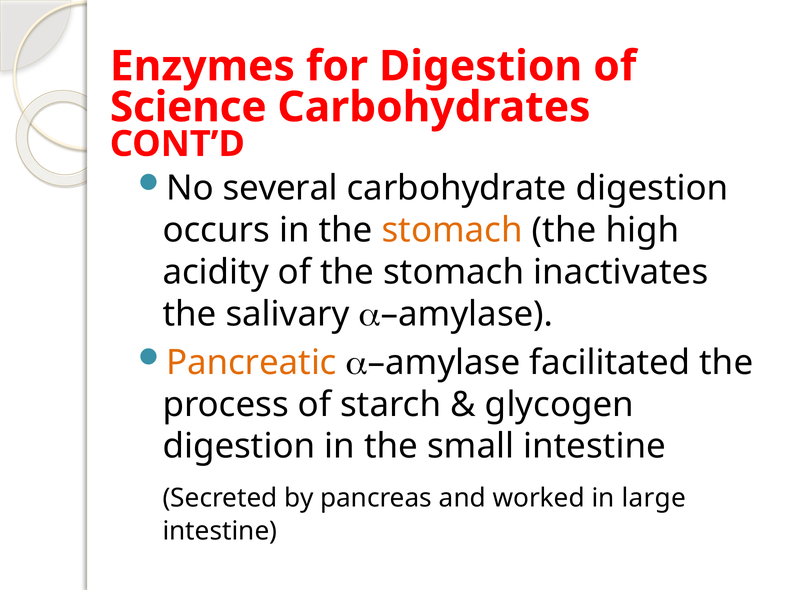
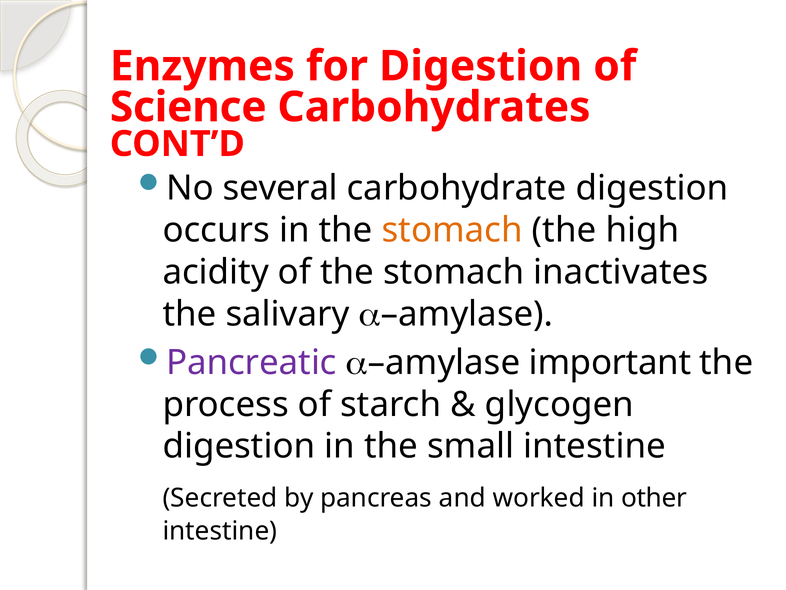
Pancreatic colour: orange -> purple
facilitated: facilitated -> important
large: large -> other
